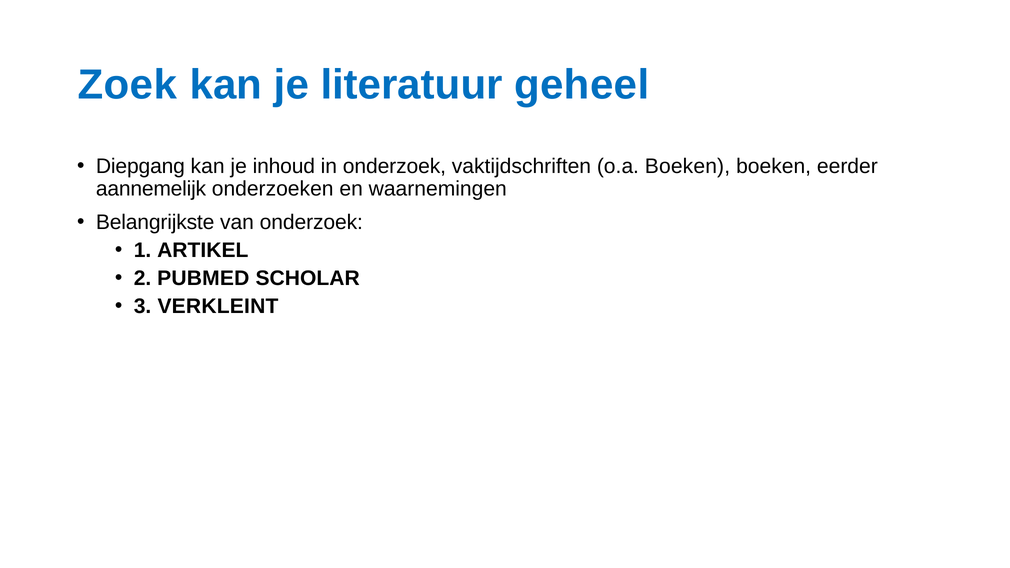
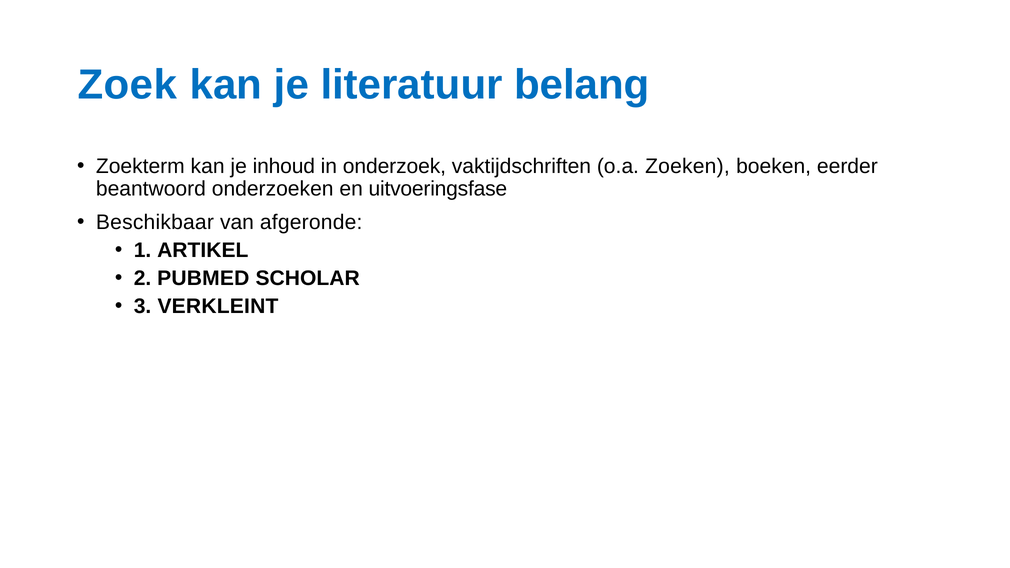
geheel: geheel -> belang
Diepgang: Diepgang -> Zoekterm
o.a Boeken: Boeken -> Zoeken
aannemelijk: aannemelijk -> beantwoord
waarnemingen: waarnemingen -> uitvoeringsfase
Belangrijkste: Belangrijkste -> Beschikbaar
van onderzoek: onderzoek -> afgeronde
